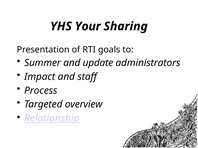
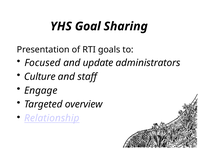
Your: Your -> Goal
Summer: Summer -> Focused
Impact: Impact -> Culture
Process: Process -> Engage
